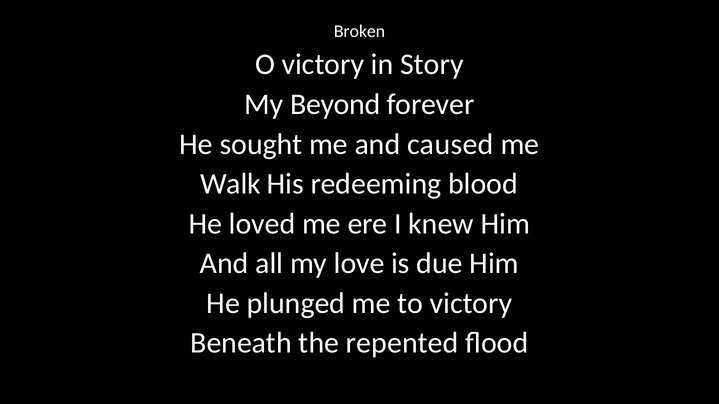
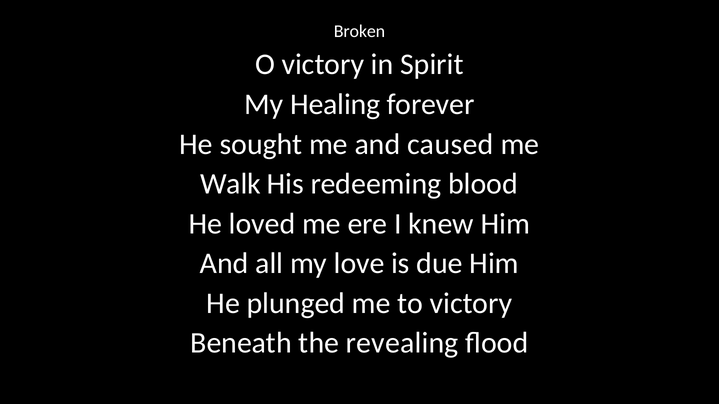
Story: Story -> Spirit
Beyond: Beyond -> Healing
repented: repented -> revealing
